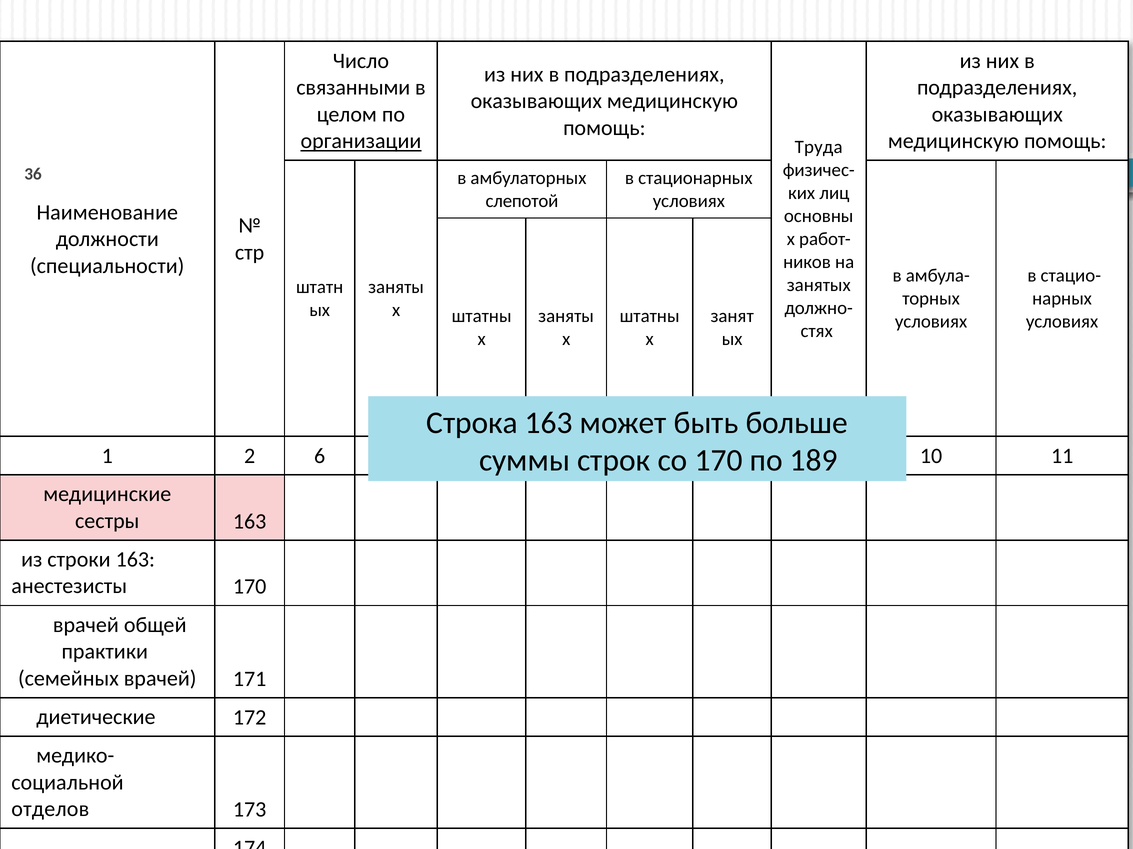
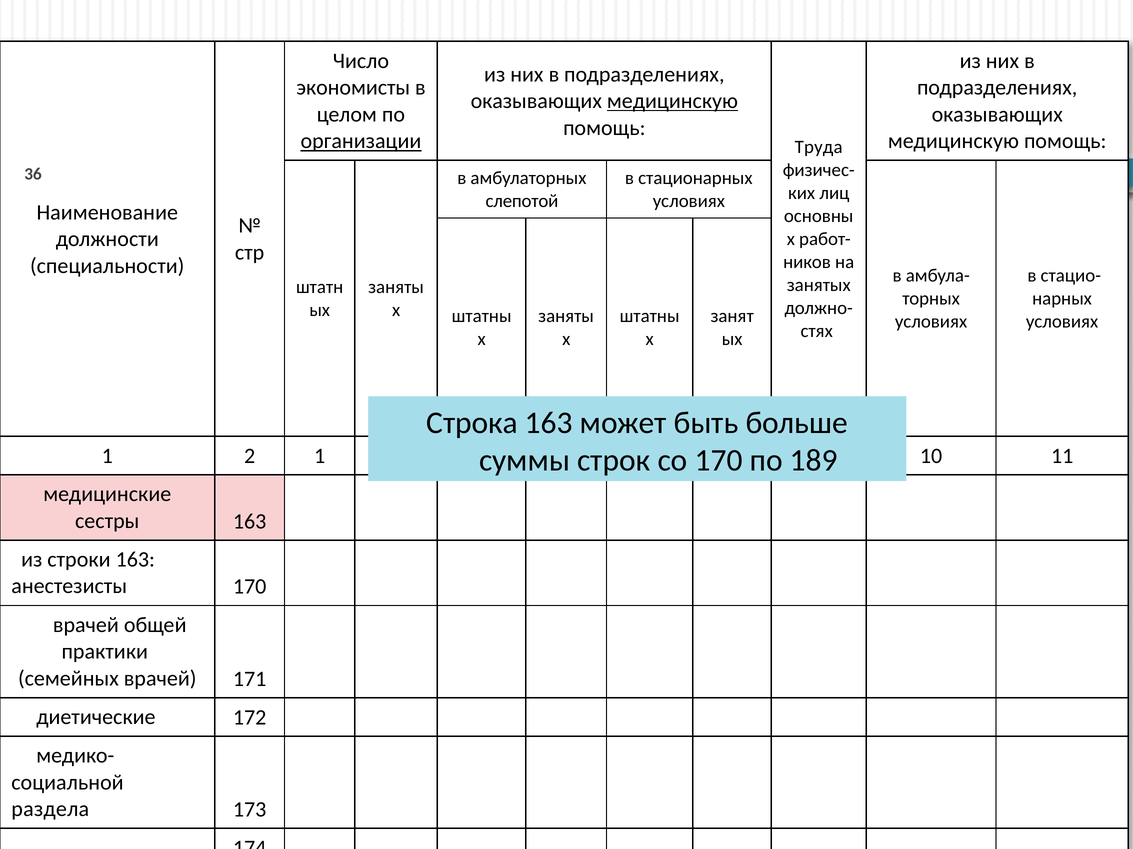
связанными: связанными -> экономисты
медицинскую at (672, 101) underline: none -> present
2 6: 6 -> 1
отделов: отделов -> раздела
